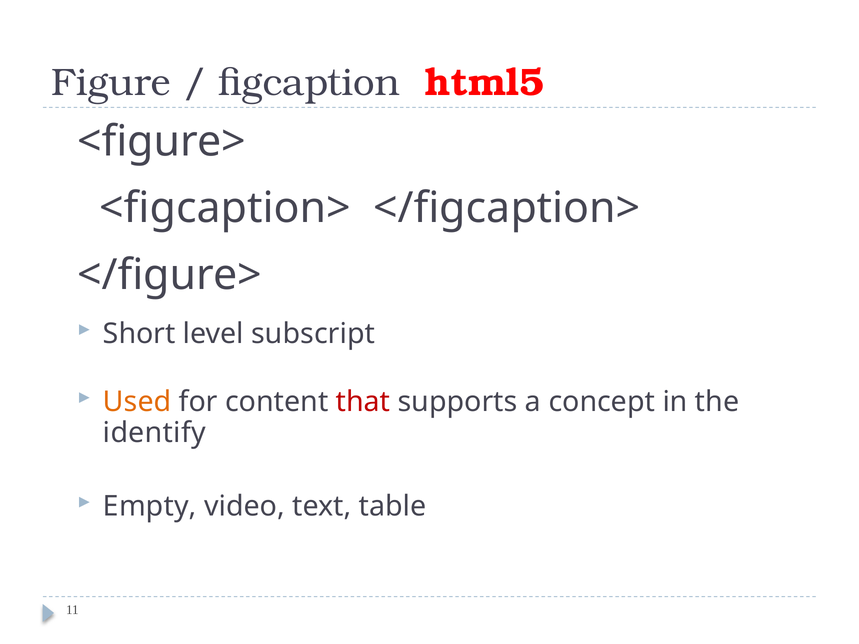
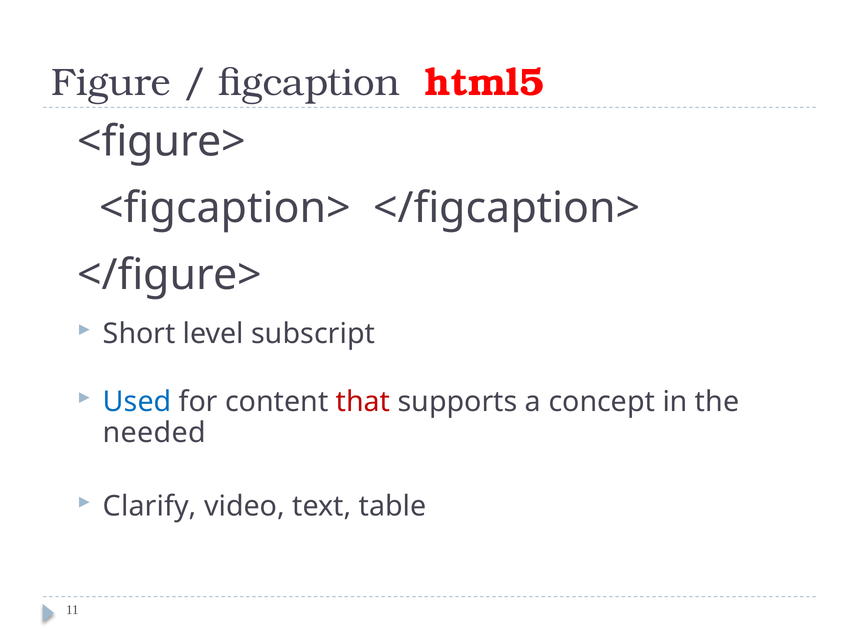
Used colour: orange -> blue
identify: identify -> needed
Empty: Empty -> Clarify
